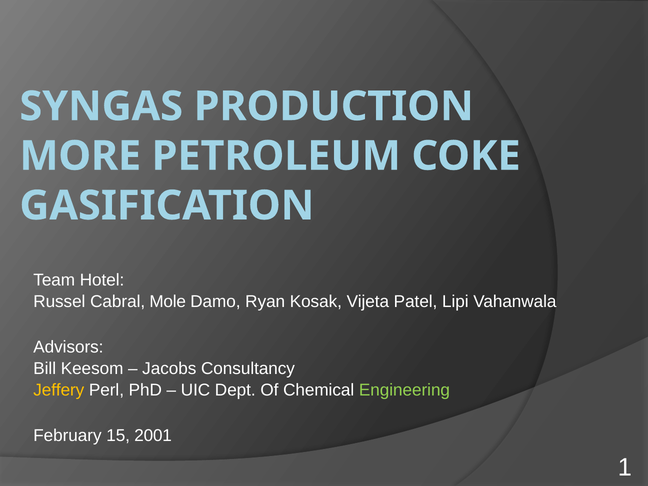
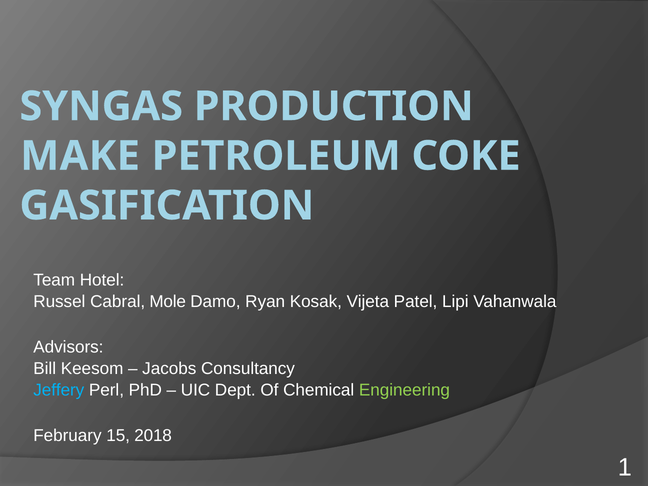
MORE: MORE -> MAKE
Jeffery colour: yellow -> light blue
2001: 2001 -> 2018
